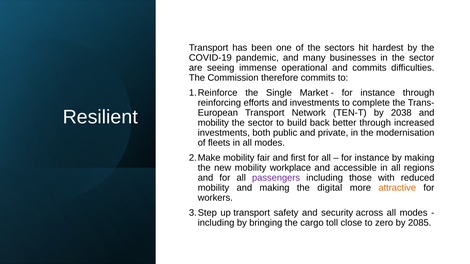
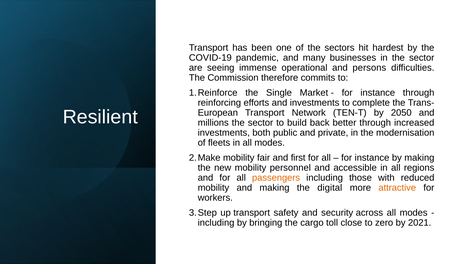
and commits: commits -> persons
2038: 2038 -> 2050
mobility at (213, 123): mobility -> millions
workplace: workplace -> personnel
passengers colour: purple -> orange
2085: 2085 -> 2021
